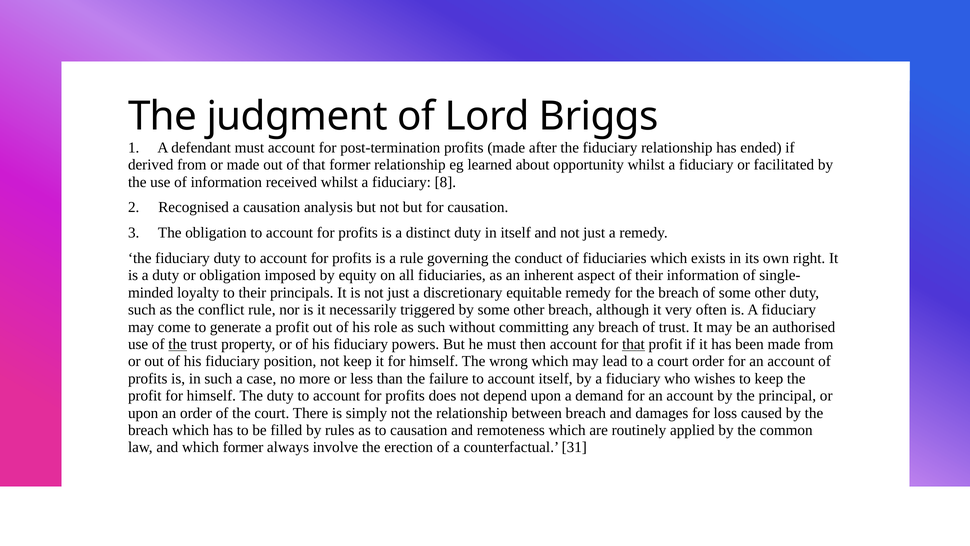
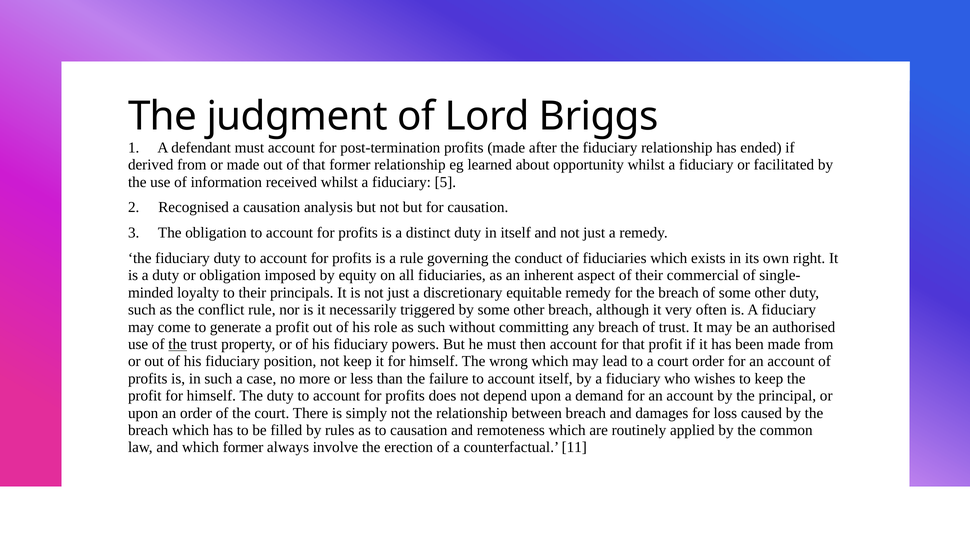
8: 8 -> 5
their information: information -> commercial
that at (633, 344) underline: present -> none
31: 31 -> 11
